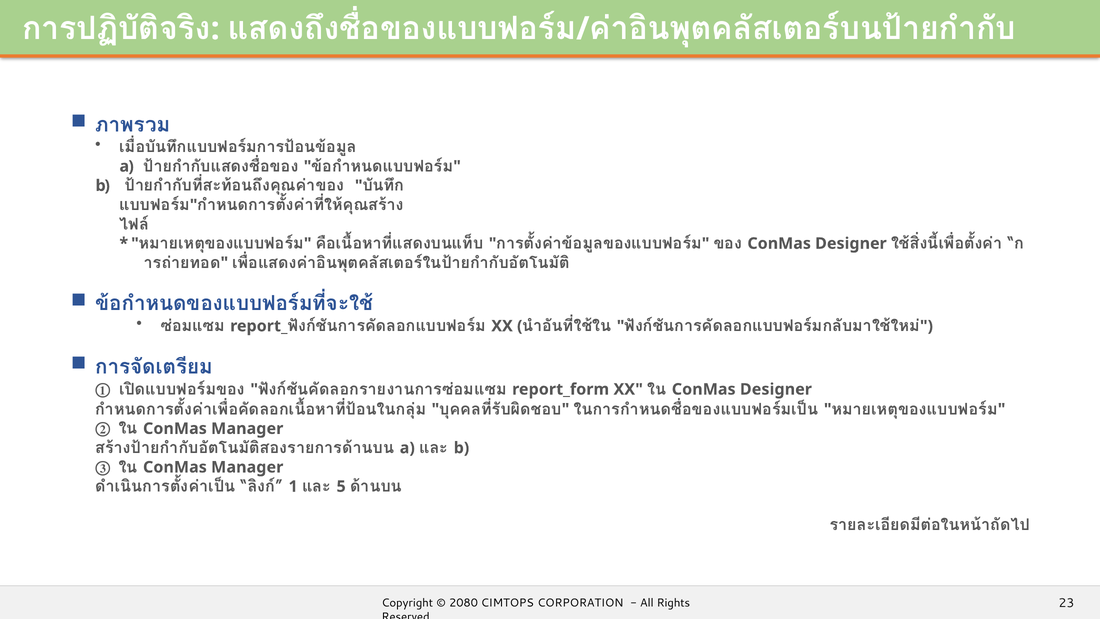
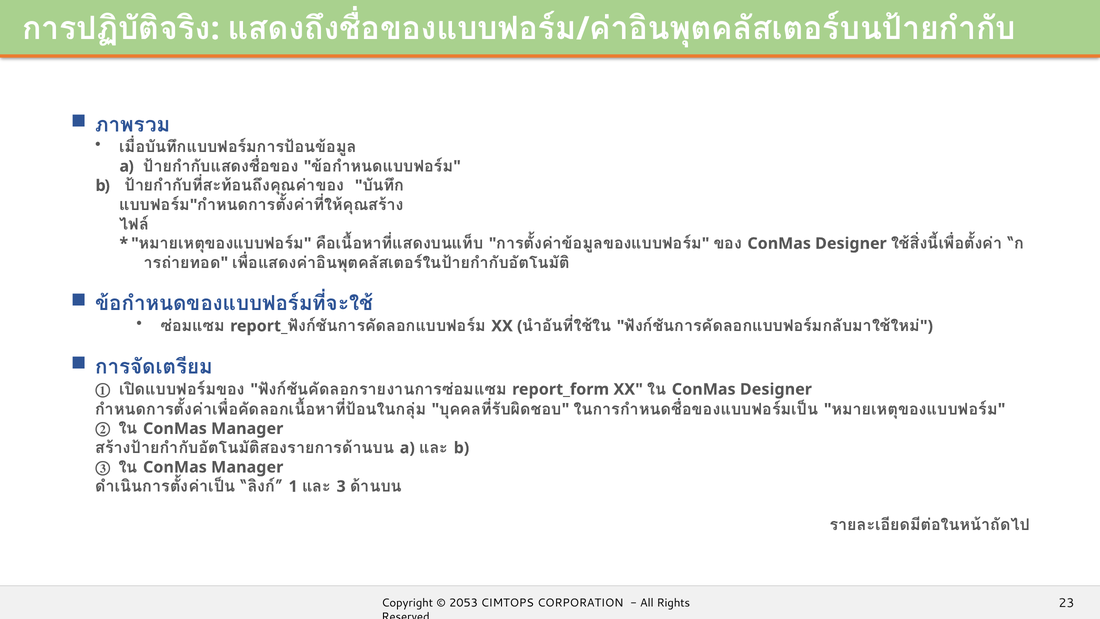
5: 5 -> 3
2080: 2080 -> 2053
